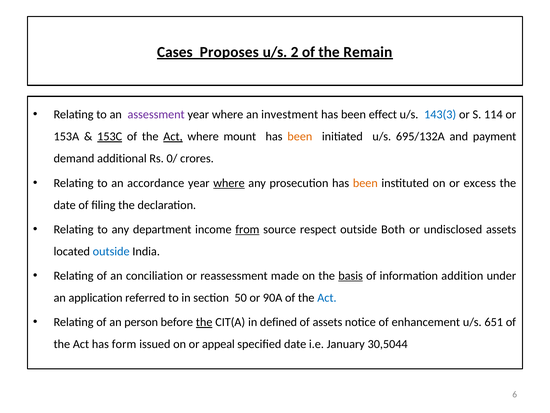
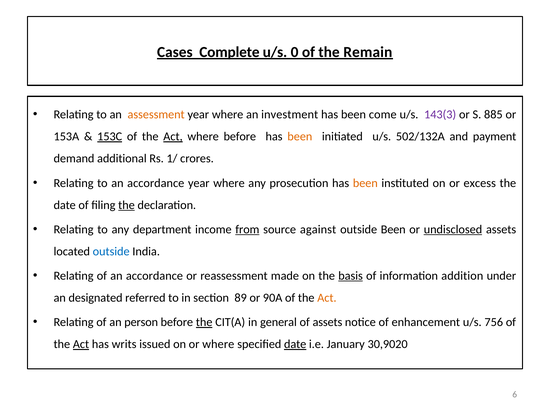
Proposes: Proposes -> Complete
2: 2 -> 0
assessment colour: purple -> orange
effect: effect -> come
143(3 colour: blue -> purple
114: 114 -> 885
where mount: mount -> before
695/132A: 695/132A -> 502/132A
0/: 0/ -> 1/
where at (229, 183) underline: present -> none
the at (126, 205) underline: none -> present
respect: respect -> against
outside Both: Both -> Been
undisclosed underline: none -> present
of an conciliation: conciliation -> accordance
application: application -> designated
50: 50 -> 89
Act at (327, 297) colour: blue -> orange
defined: defined -> general
651: 651 -> 756
Act at (81, 344) underline: none -> present
form: form -> writs
or appeal: appeal -> where
date at (295, 344) underline: none -> present
30,5044: 30,5044 -> 30,9020
